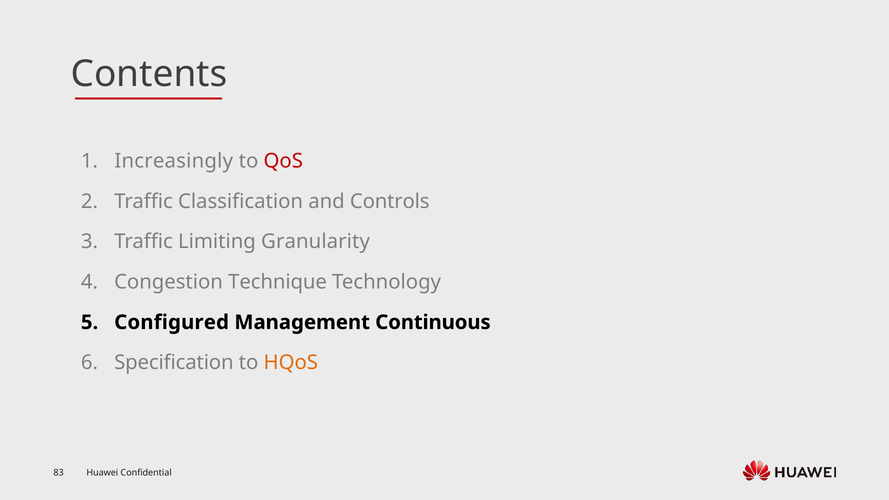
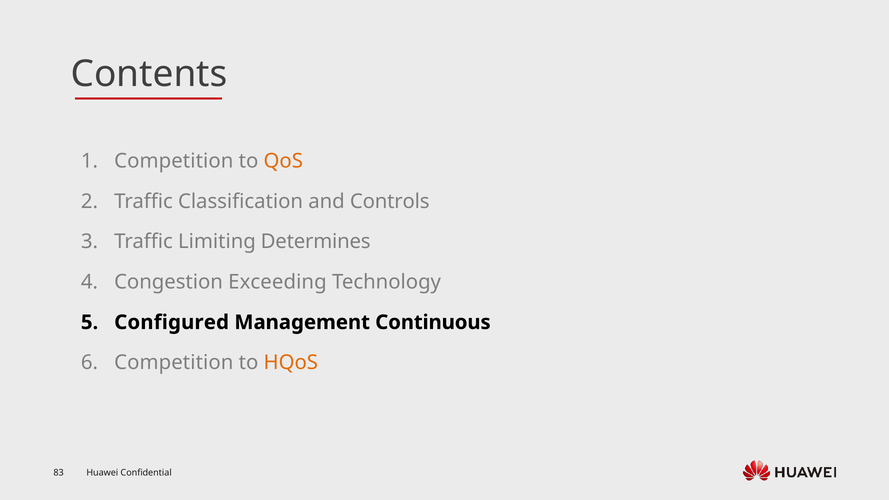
Increasingly at (174, 161): Increasingly -> Competition
QoS colour: red -> orange
Granularity: Granularity -> Determines
Technique: Technique -> Exceeding
Specification at (174, 363): Specification -> Competition
